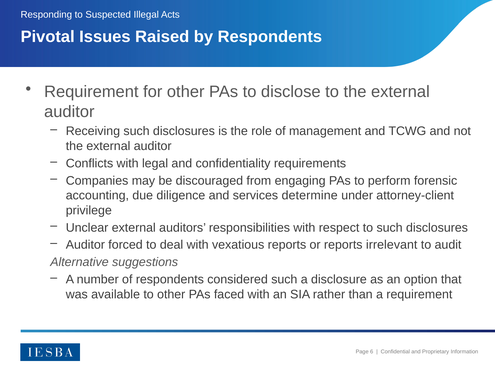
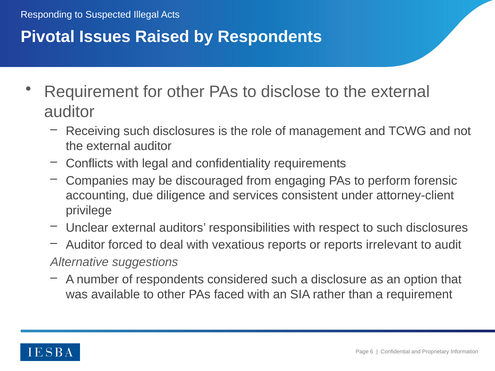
determine: determine -> consistent
